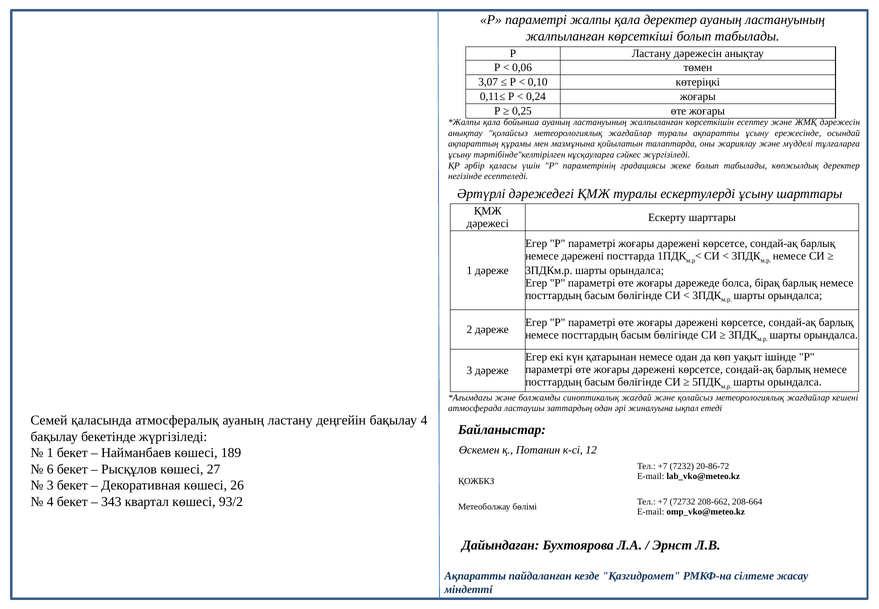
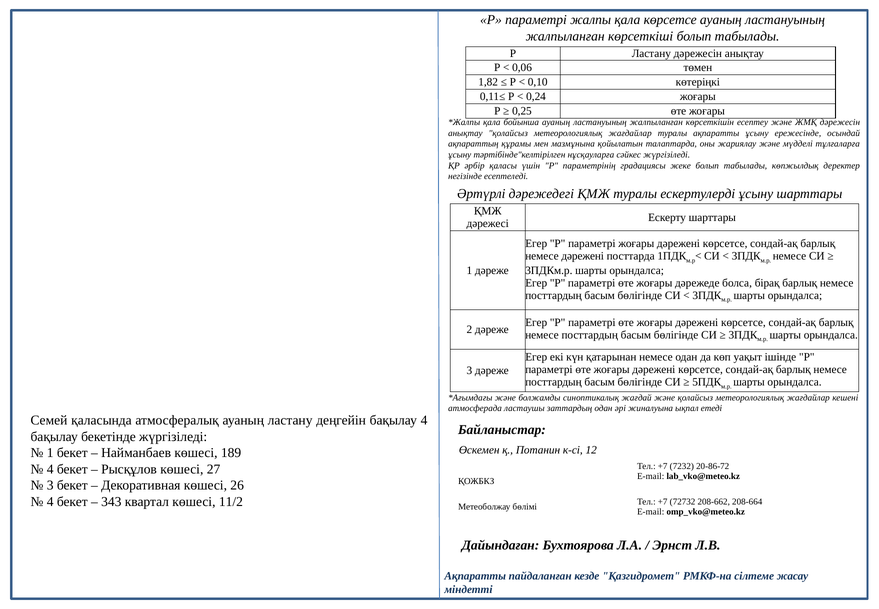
қала деректер: деректер -> көрсетсе
3,07: 3,07 -> 1,82
6 at (50, 469): 6 -> 4
93/2: 93/2 -> 11/2
